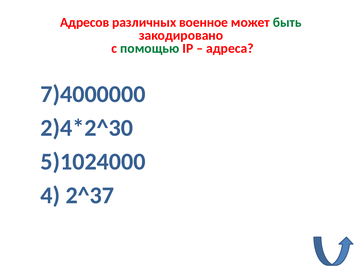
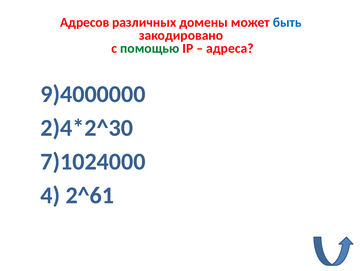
военное: военное -> домены
быть colour: green -> blue
7)4000000: 7)4000000 -> 9)4000000
5)1024000: 5)1024000 -> 7)1024000
2^37: 2^37 -> 2^61
